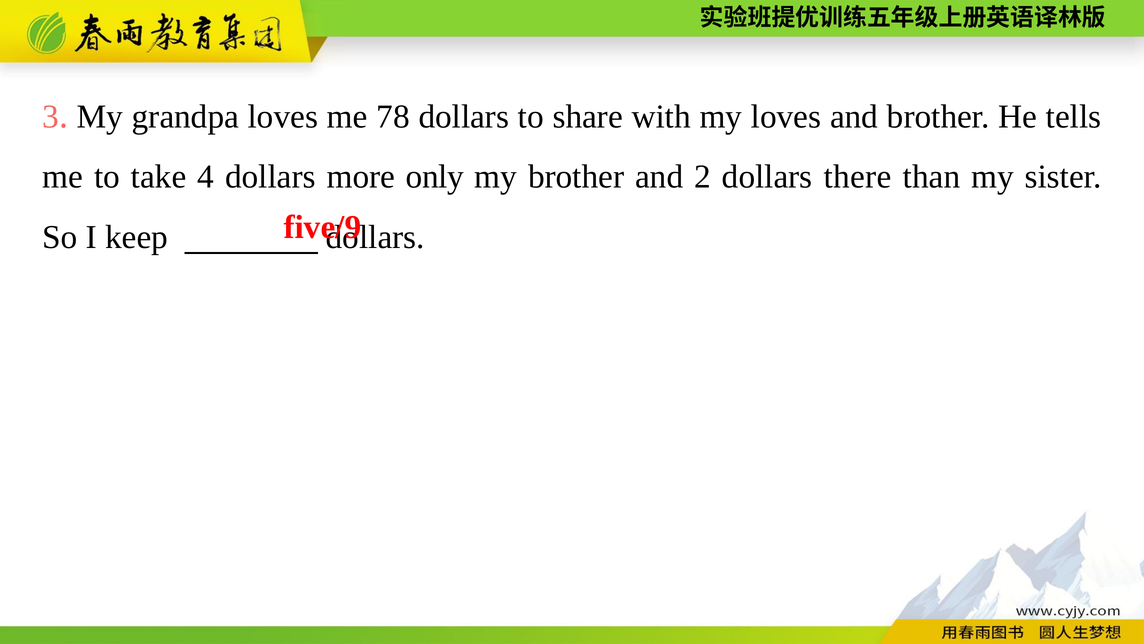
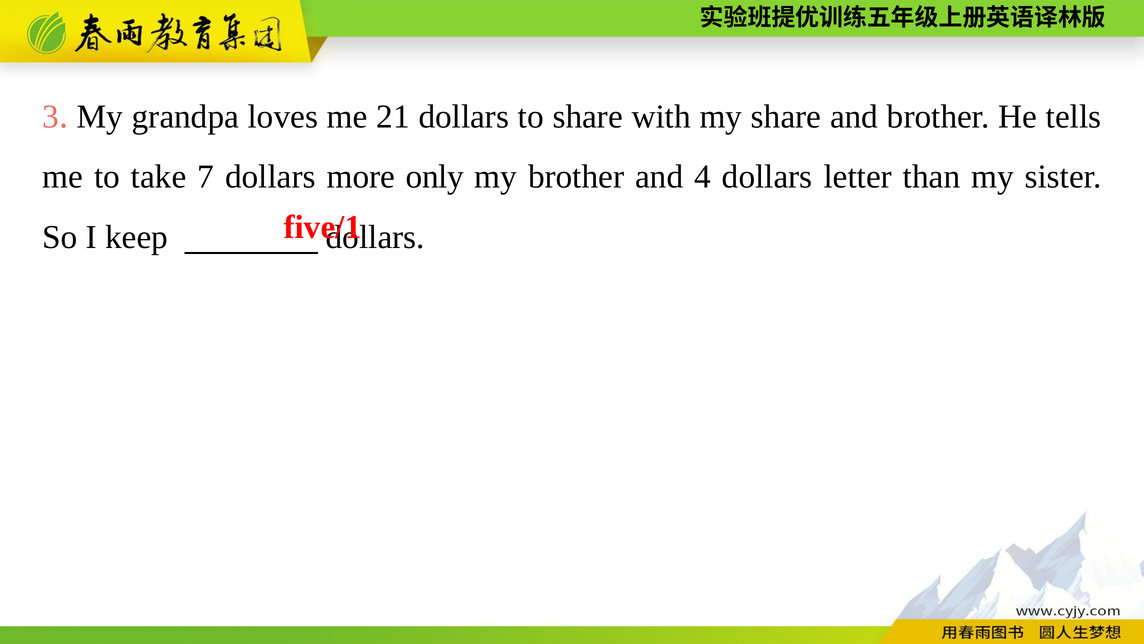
78: 78 -> 21
my loves: loves -> share
4: 4 -> 7
2: 2 -> 4
there: there -> letter
five/9: five/9 -> five/1
